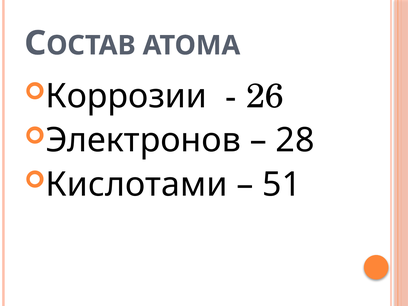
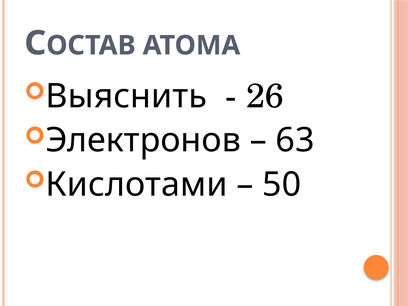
Коррозии: Коррозии -> Выяснить
28: 28 -> 63
51: 51 -> 50
